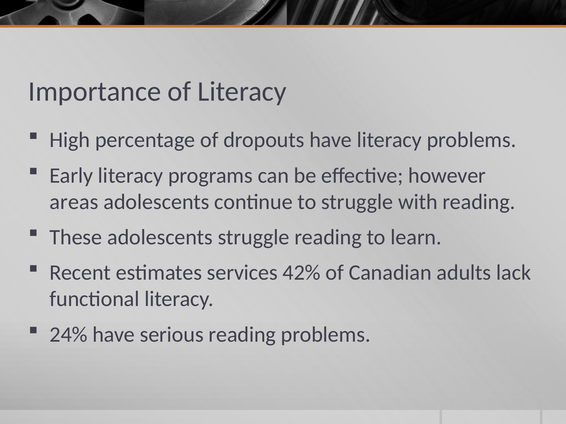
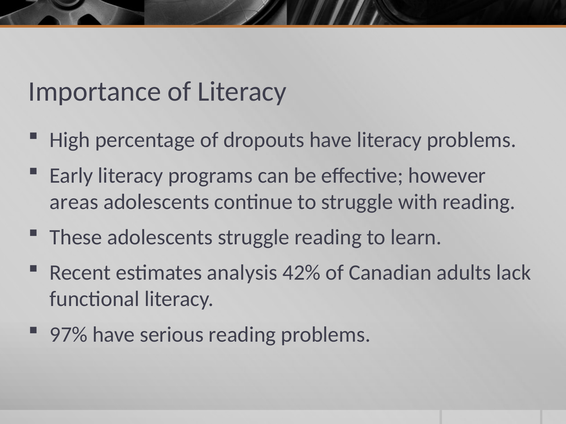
services: services -> analysis
24%: 24% -> 97%
